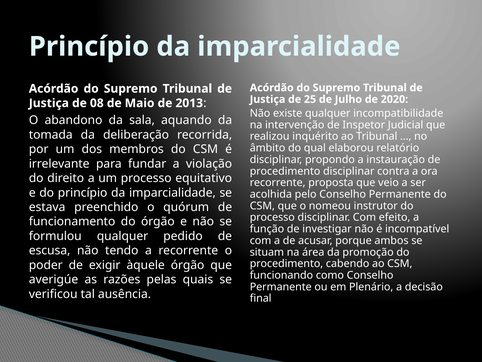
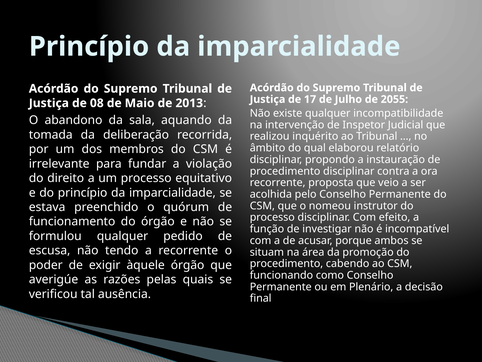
25: 25 -> 17
2020: 2020 -> 2055
